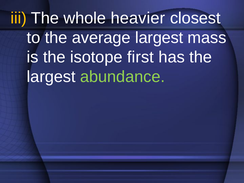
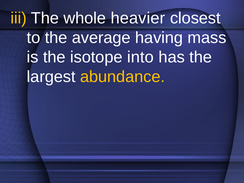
average largest: largest -> having
first: first -> into
abundance colour: light green -> yellow
